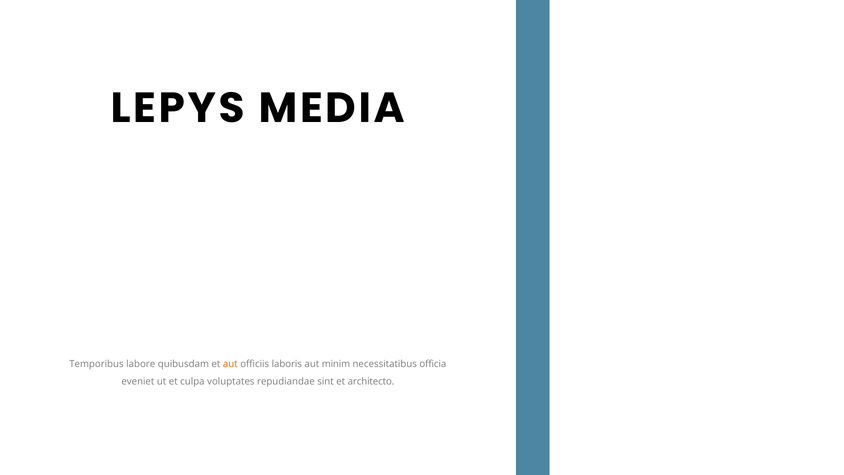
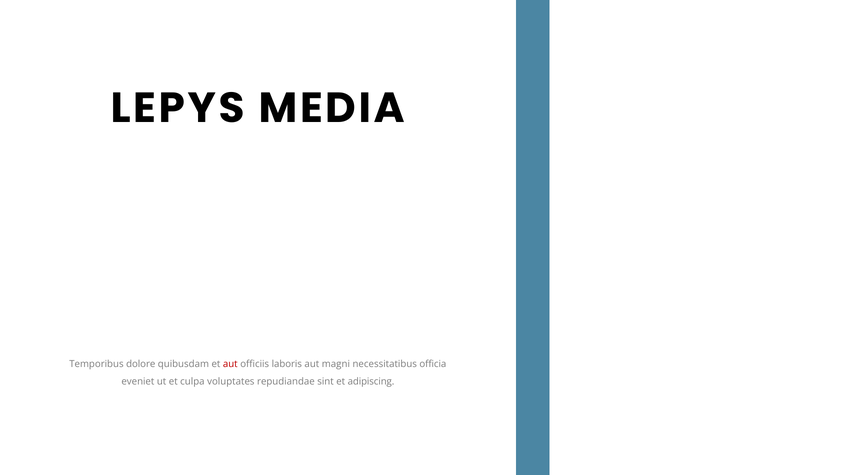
labore: labore -> dolore
aut at (230, 364) colour: orange -> red
minim: minim -> magni
architecto: architecto -> adipiscing
